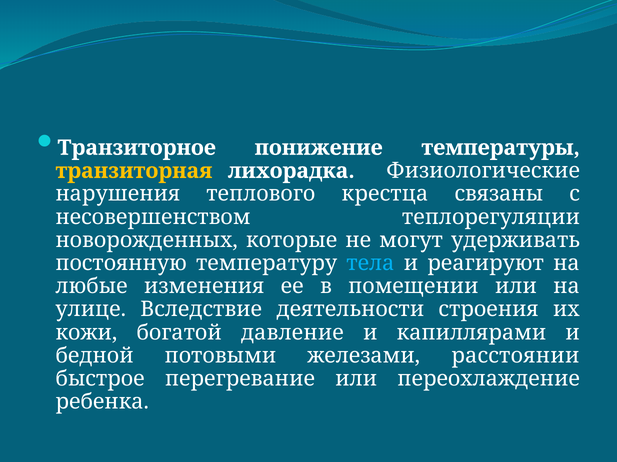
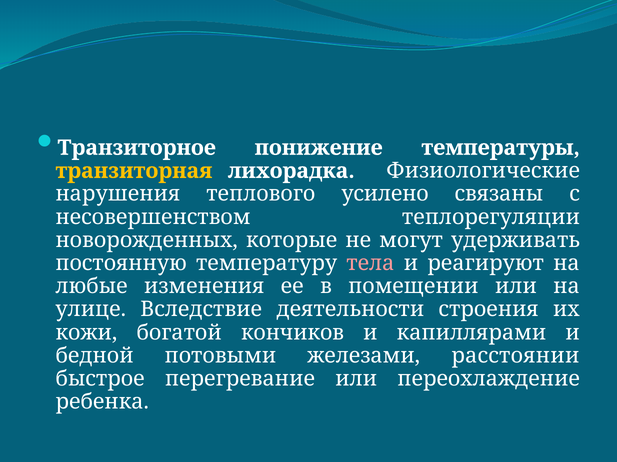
крестца: крестца -> усилено
тела colour: light blue -> pink
давление: давление -> кончиков
